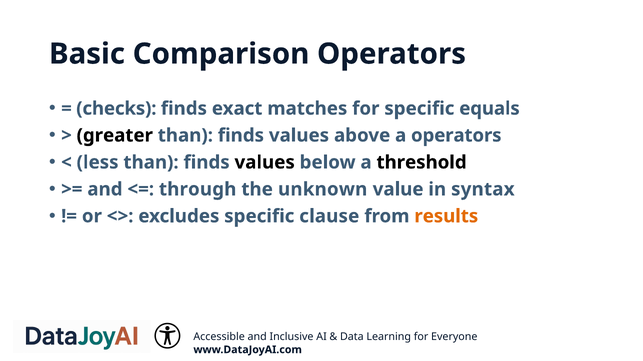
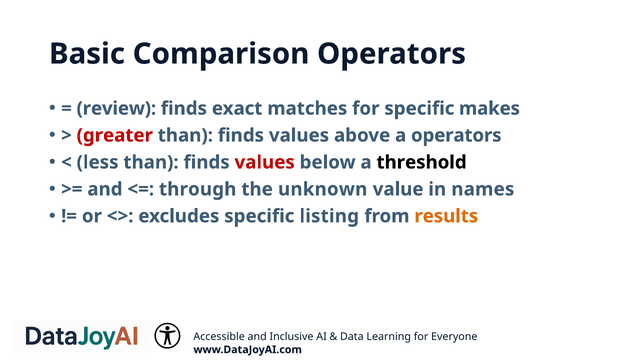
checks: checks -> review
equals: equals -> makes
greater colour: black -> red
values at (265, 163) colour: black -> red
syntax: syntax -> names
clause: clause -> listing
